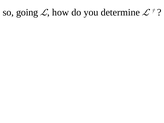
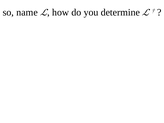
going: going -> name
